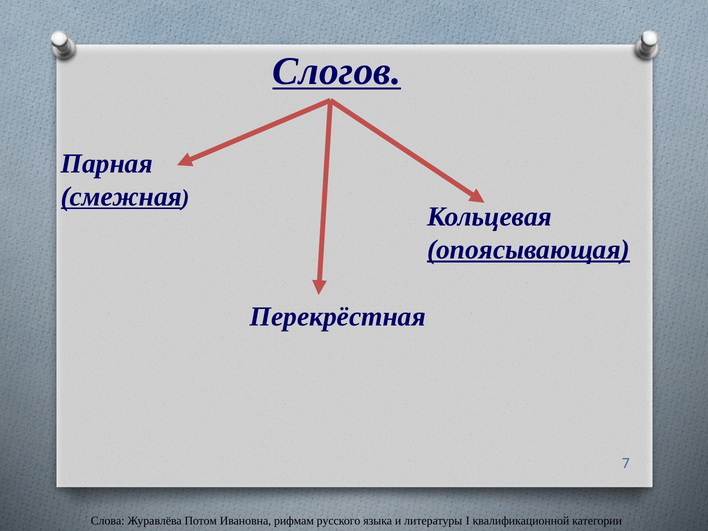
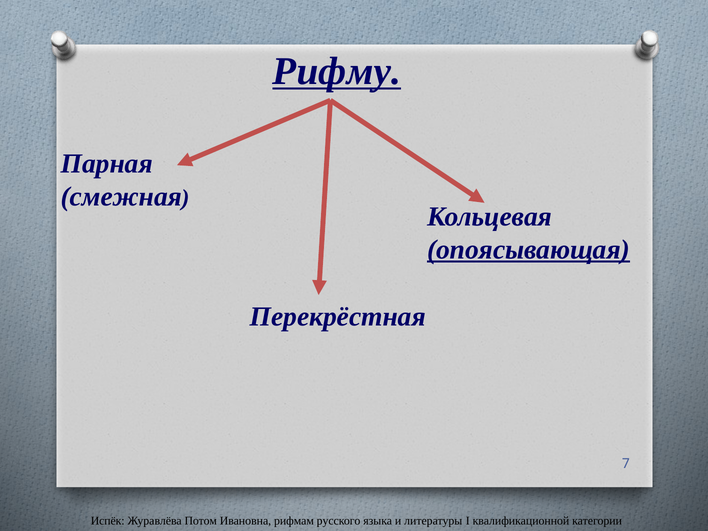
Слогов: Слогов -> Рифму
смежная underline: present -> none
Слова: Слова -> Испёк
